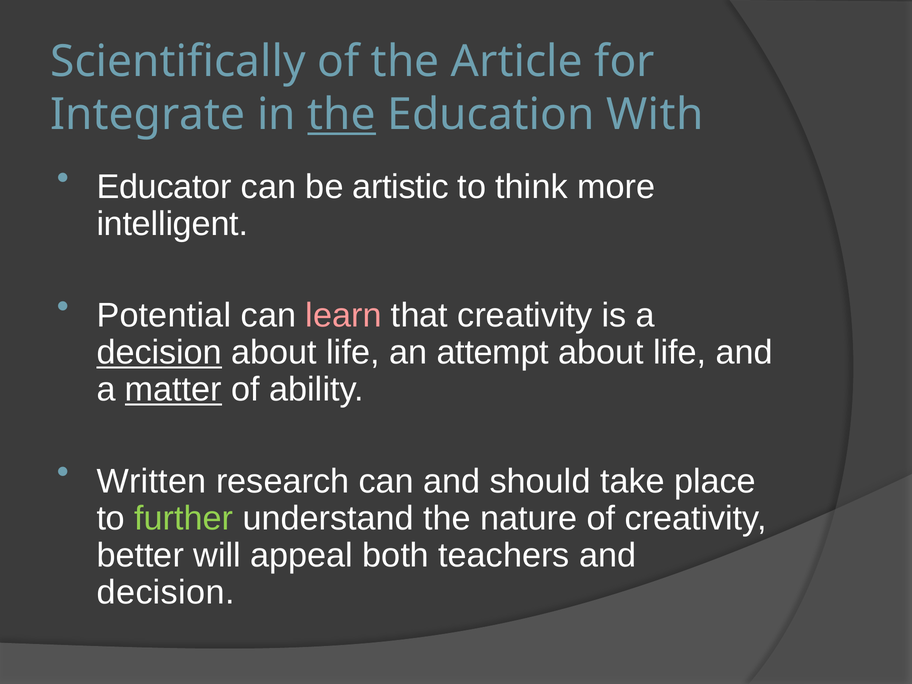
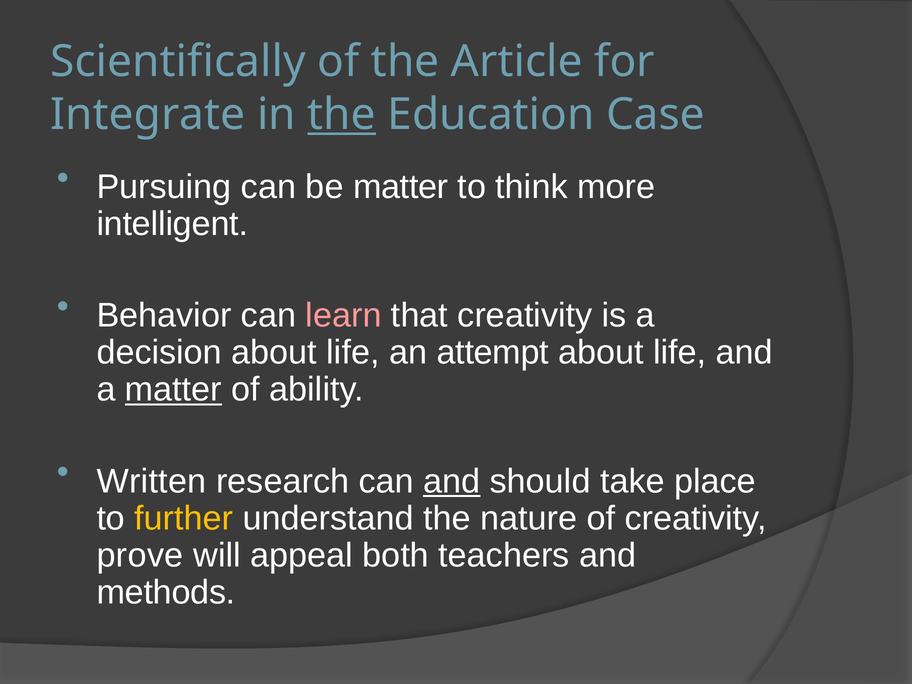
With: With -> Case
Educator: Educator -> Pursuing
be artistic: artistic -> matter
Potential: Potential -> Behavior
decision at (159, 353) underline: present -> none
and at (452, 481) underline: none -> present
further colour: light green -> yellow
better: better -> prove
decision at (166, 592): decision -> methods
